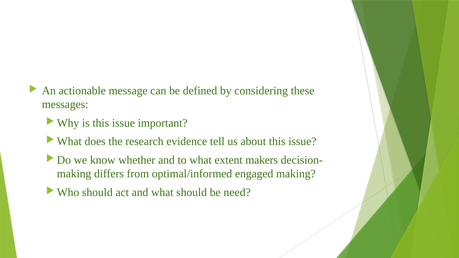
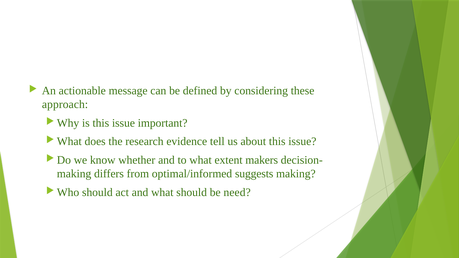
messages: messages -> approach
engaged: engaged -> suggests
